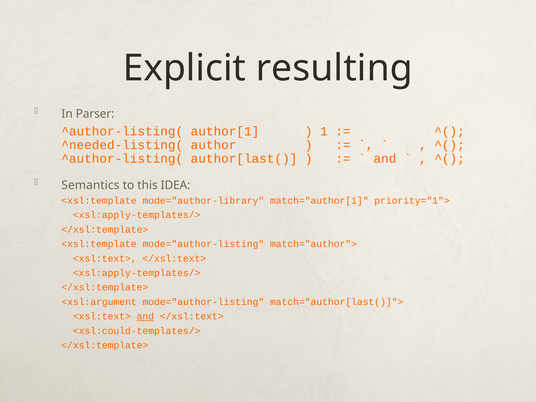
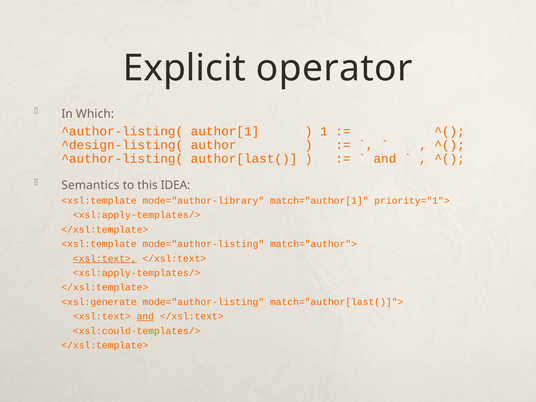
resulting: resulting -> operator
Parser: Parser -> Which
^needed-listing(: ^needed-listing( -> ^design-listing(
<xsl:text> at (105, 258) underline: none -> present
<xsl:argument: <xsl:argument -> <xsl:generate
